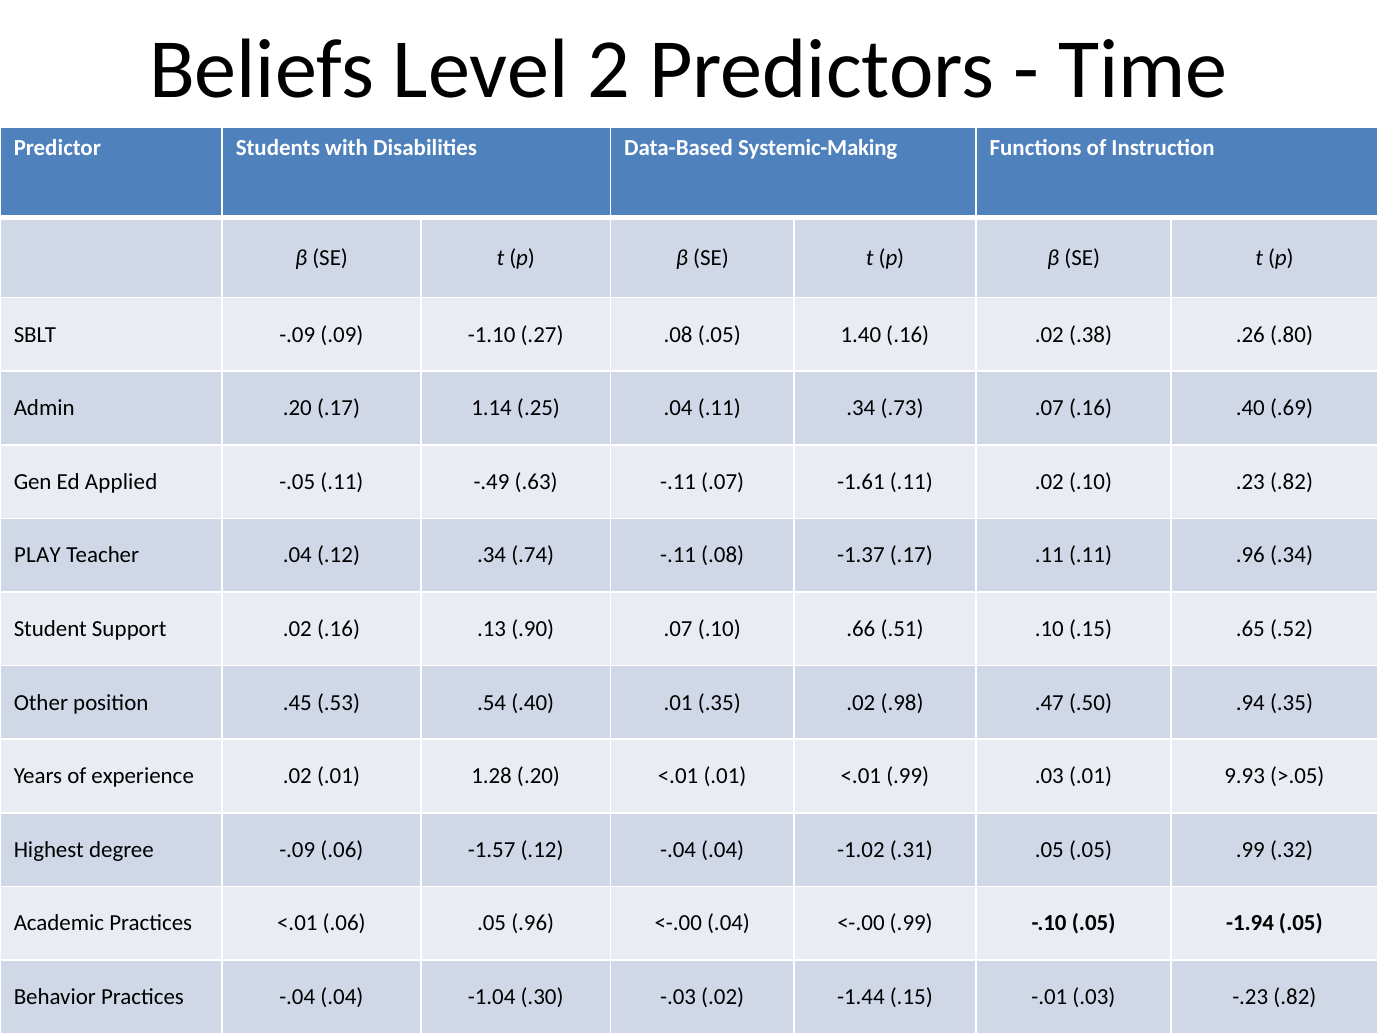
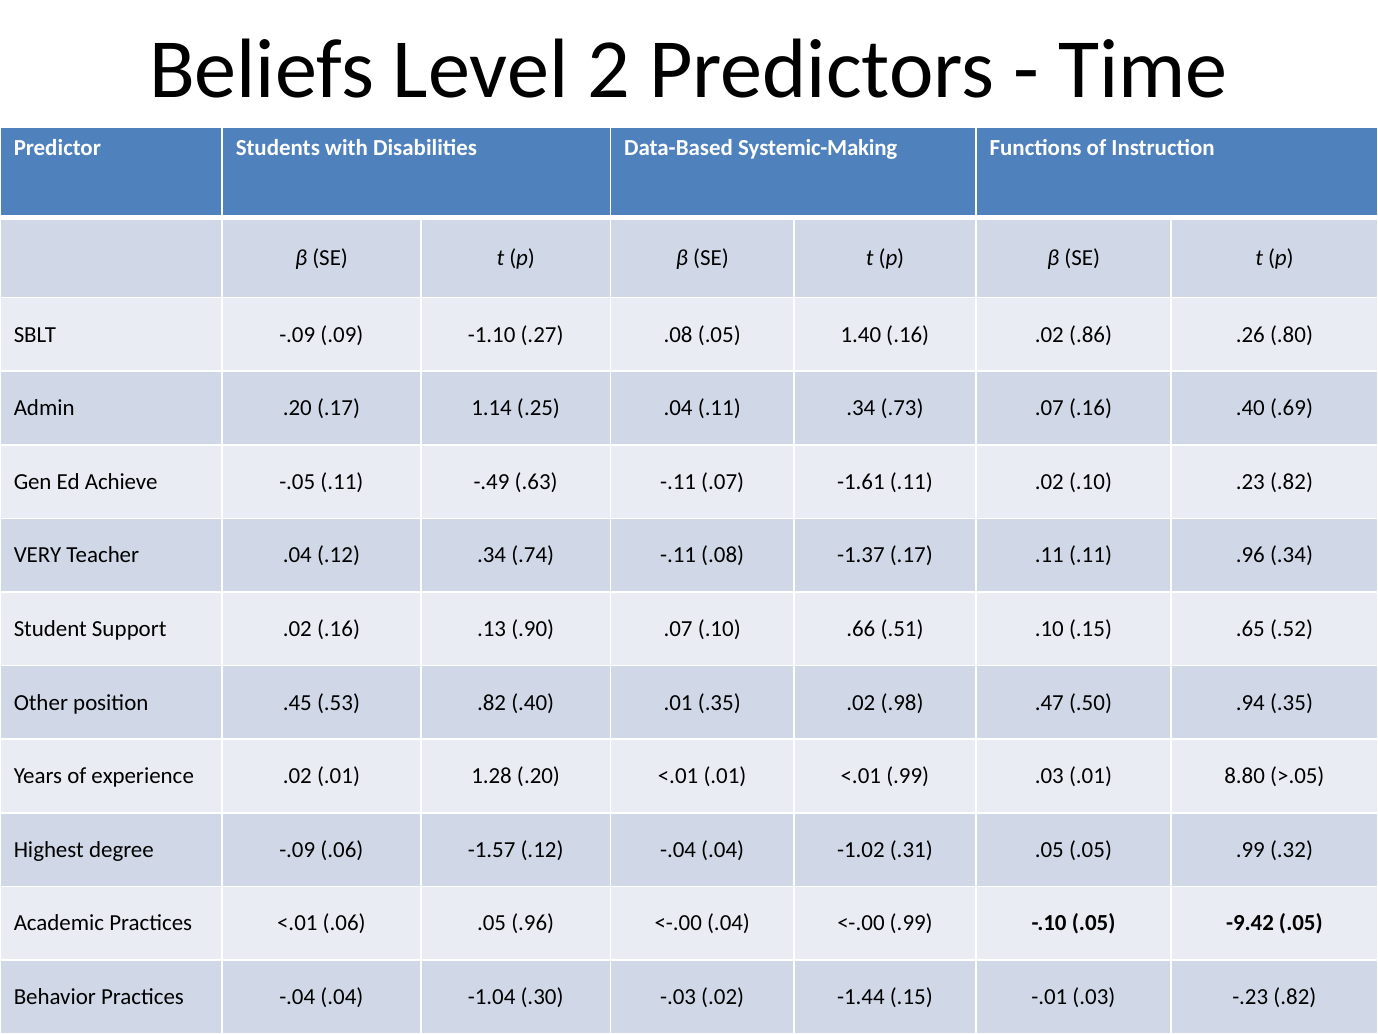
.38: .38 -> .86
Applied: Applied -> Achieve
PLAY: PLAY -> VERY
.53 .54: .54 -> .82
9.93: 9.93 -> 8.80
-1.94: -1.94 -> -9.42
